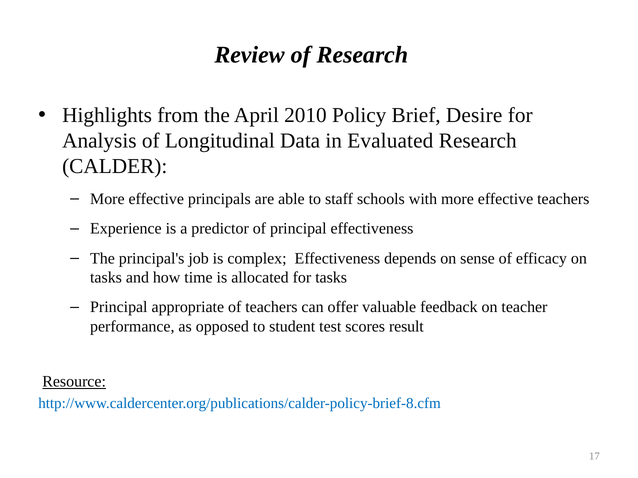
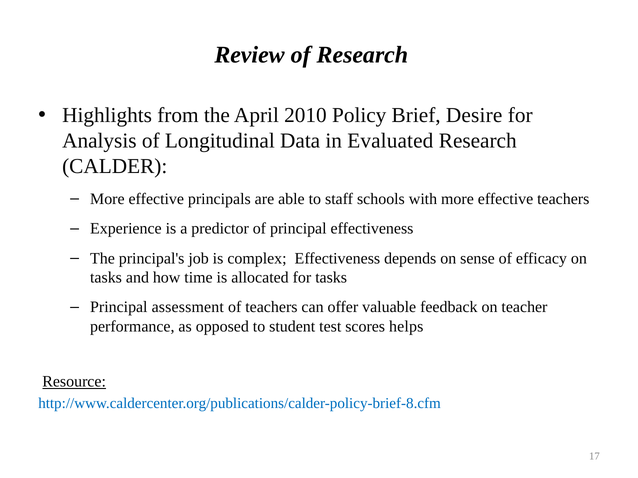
appropriate: appropriate -> assessment
result: result -> helps
